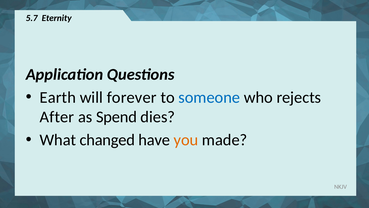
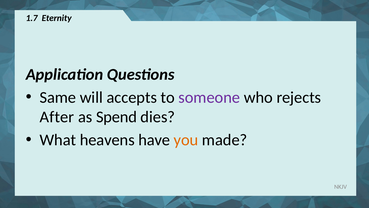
5.7: 5.7 -> 1.7
Earth: Earth -> Same
forever: forever -> accepts
someone colour: blue -> purple
changed: changed -> heavens
